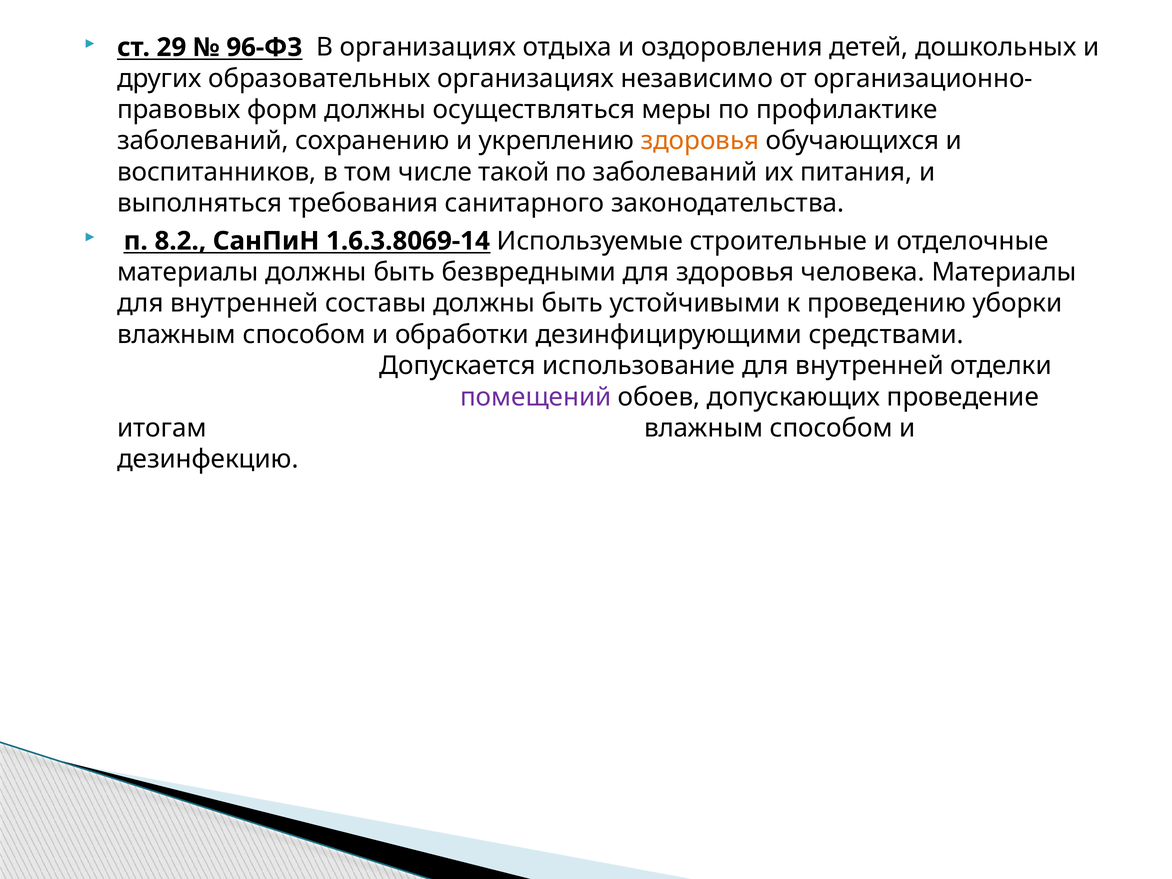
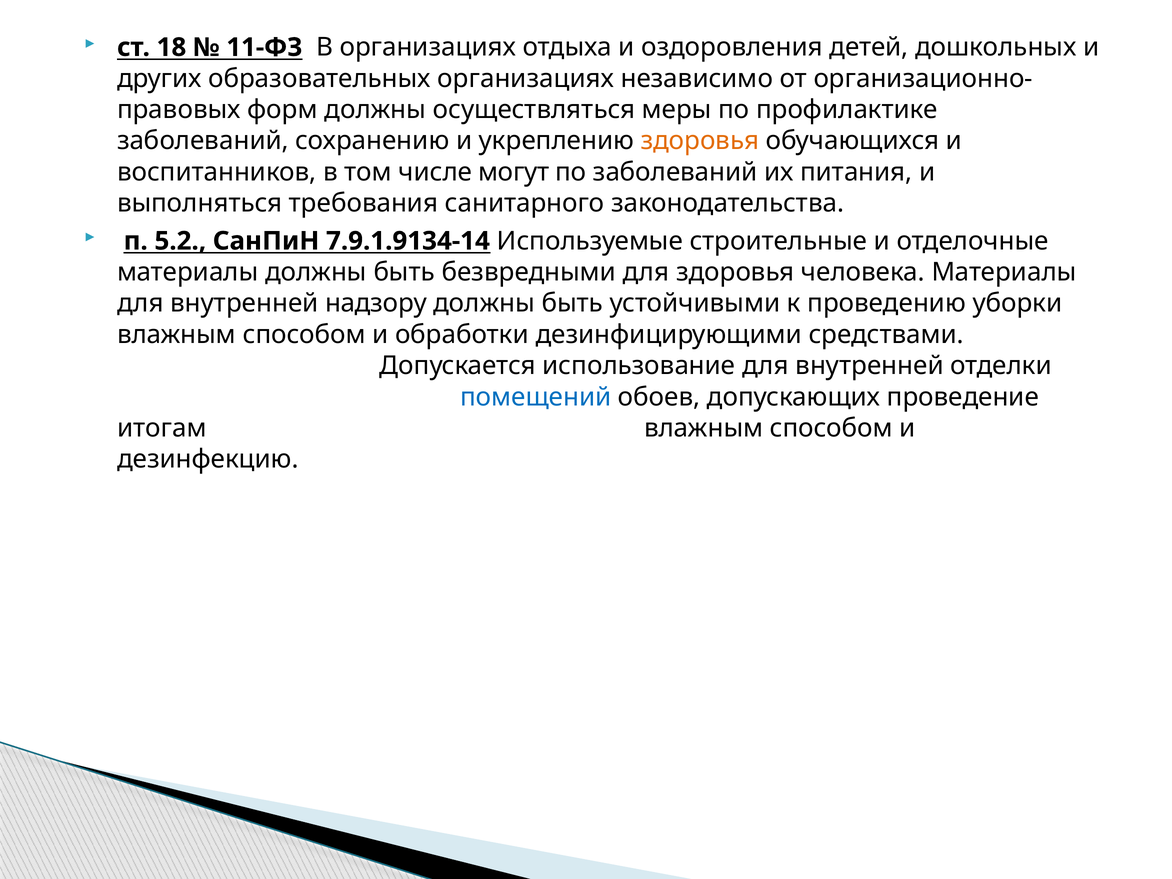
29: 29 -> 18
96-ФЗ: 96-ФЗ -> 11-ФЗ
такой: такой -> могут
8.2: 8.2 -> 5.2
1.6.3.8069-14: 1.6.3.8069-14 -> 7.9.1.9134-14
составы: составы -> надзору
помещений colour: purple -> blue
